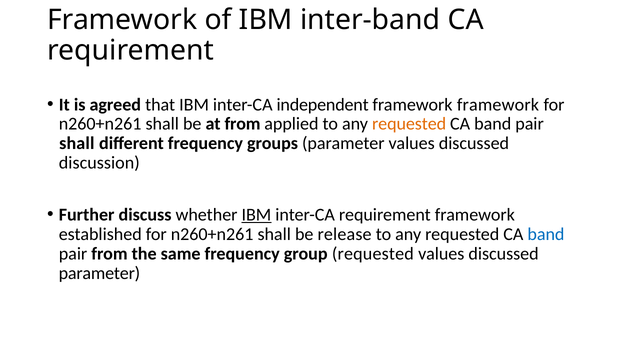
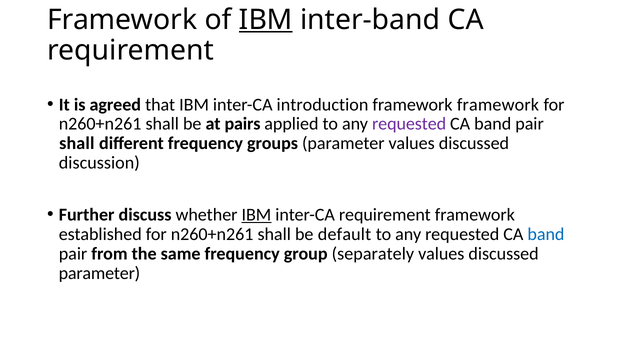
IBM at (266, 20) underline: none -> present
independent: independent -> introduction
at from: from -> pairs
requested at (409, 124) colour: orange -> purple
release: release -> default
group requested: requested -> separately
